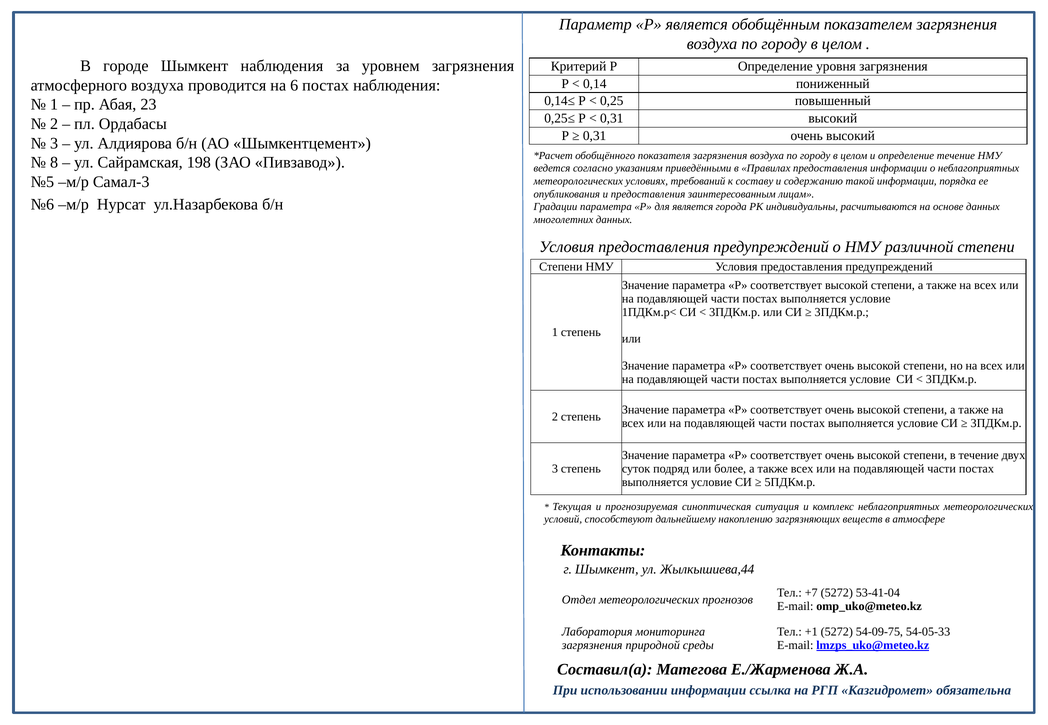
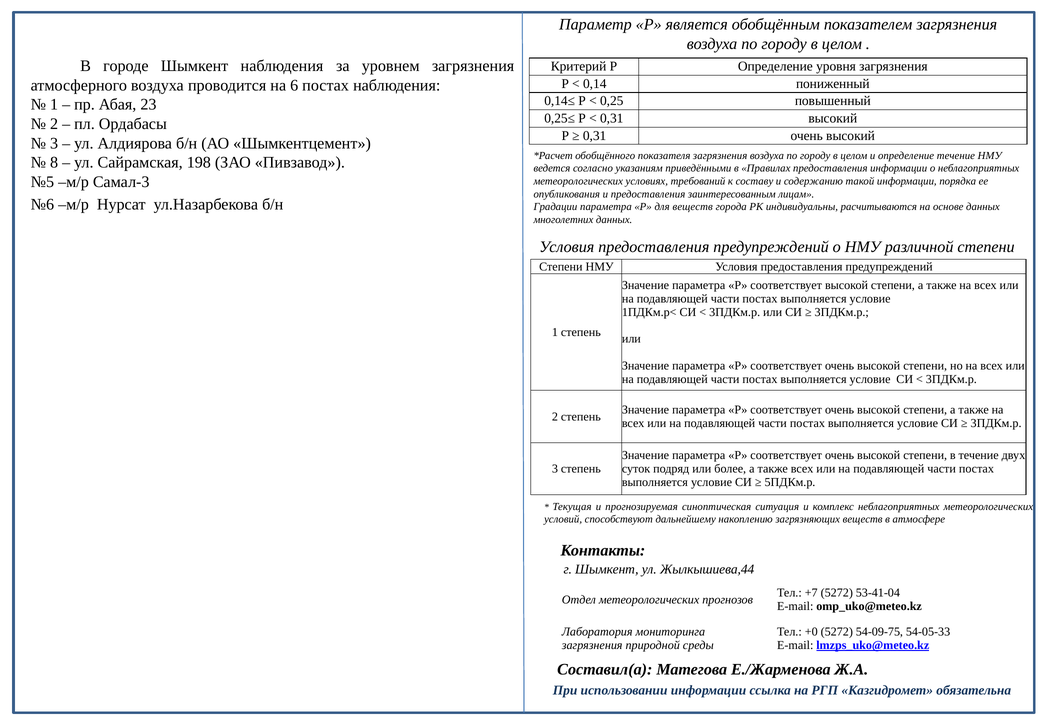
для является: является -> веществ
+1: +1 -> +0
